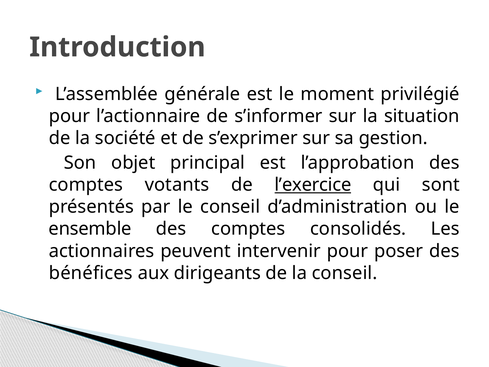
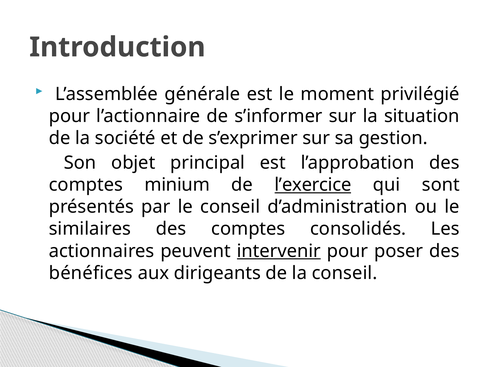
votants: votants -> minium
ensemble: ensemble -> similaires
intervenir underline: none -> present
